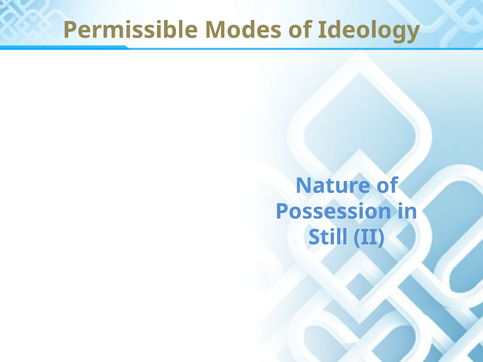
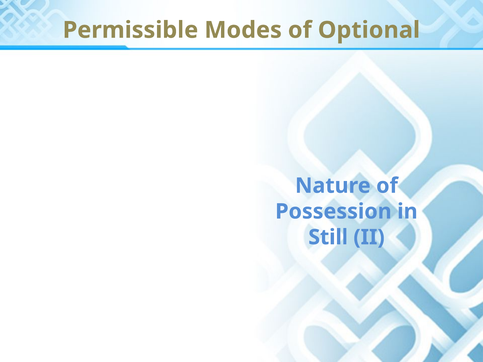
Ideology: Ideology -> Optional
